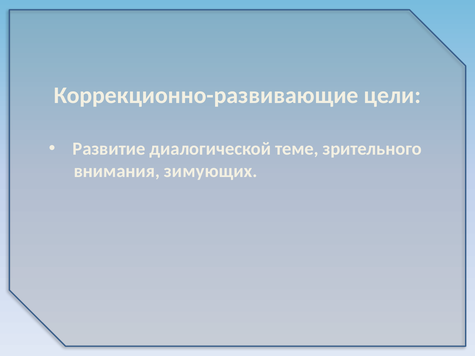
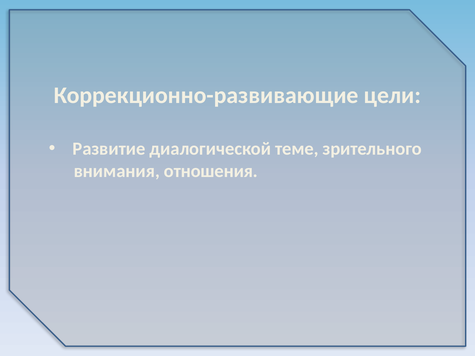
зимующих: зимующих -> отношения
